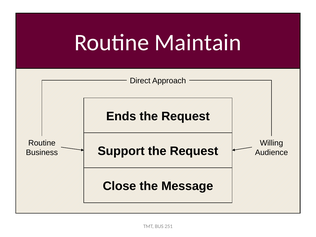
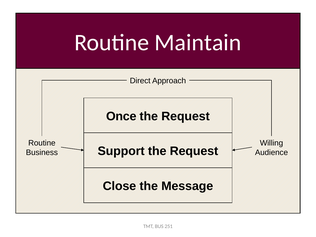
Ends: Ends -> Once
